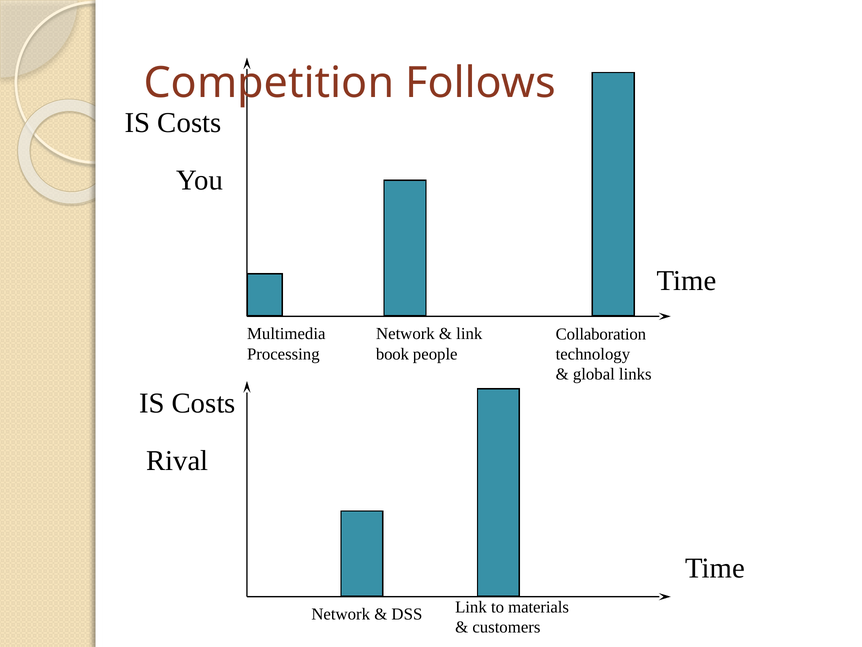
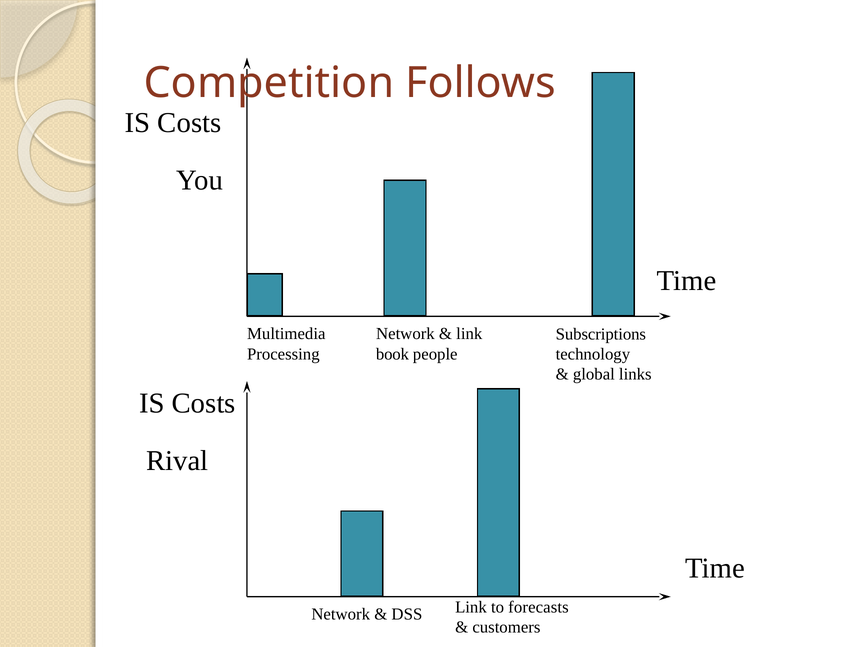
Collaboration: Collaboration -> Subscriptions
materials: materials -> forecasts
